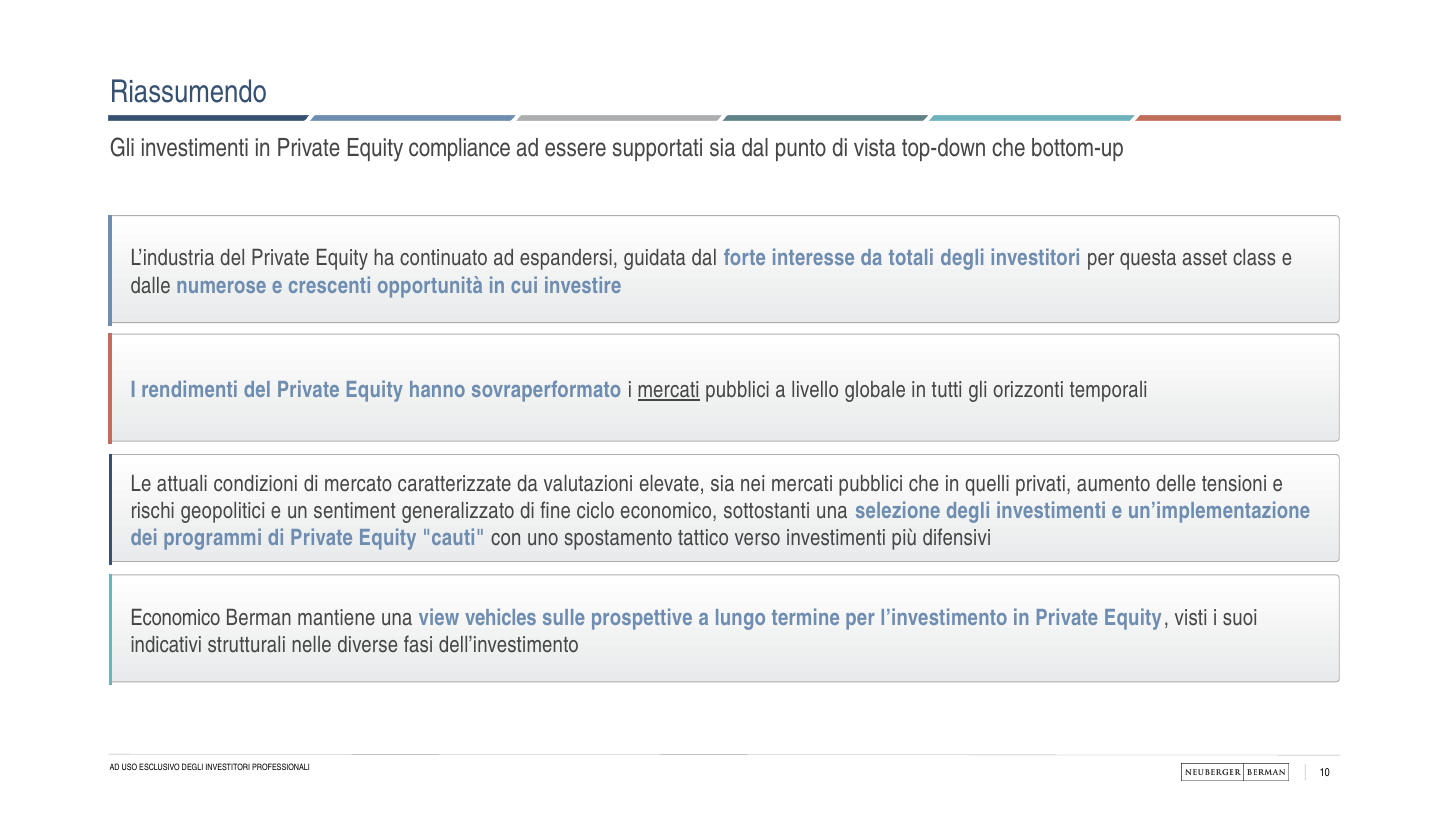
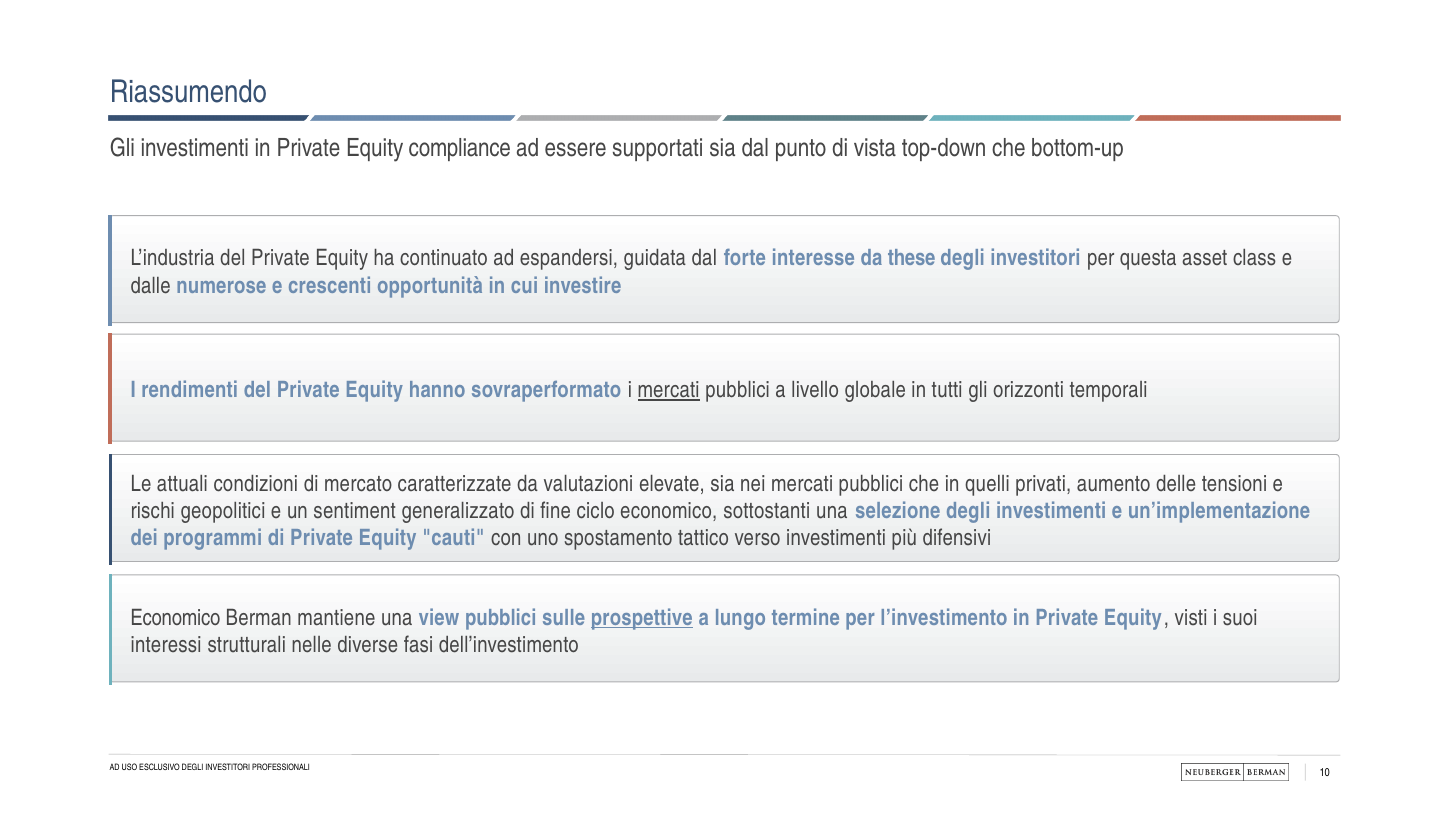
totali: totali -> these
view vehicles: vehicles -> pubblici
prospettive underline: none -> present
indicativi: indicativi -> interessi
